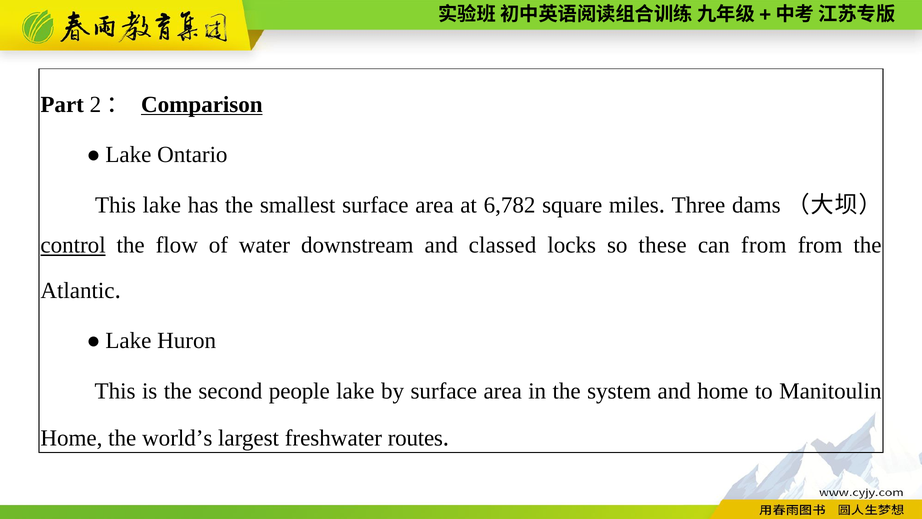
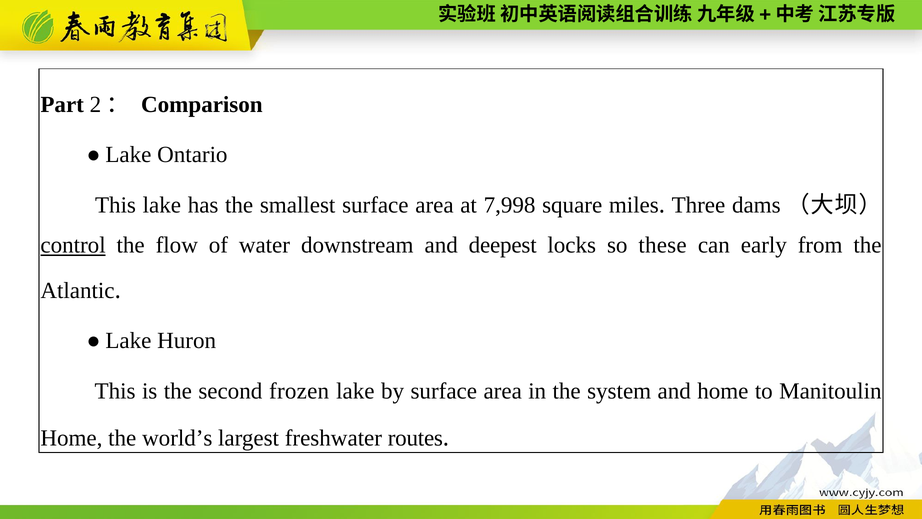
Comparison underline: present -> none
6,782: 6,782 -> 7,998
classed: classed -> deepest
can from: from -> early
people: people -> frozen
